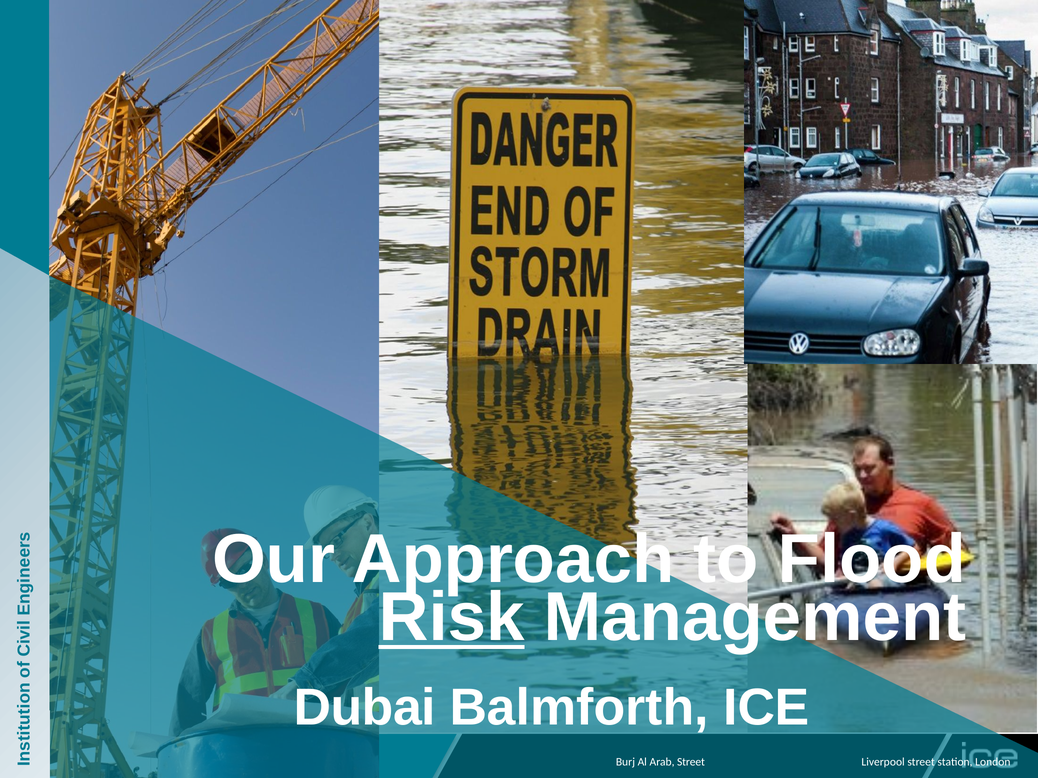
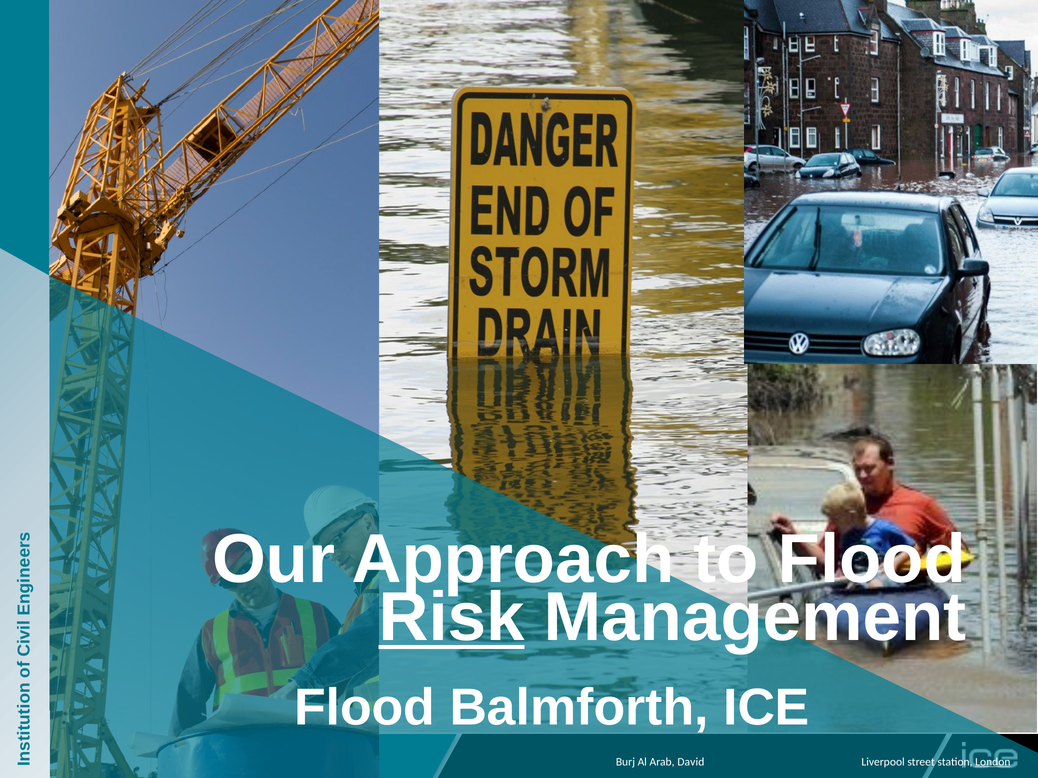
Dubai at (365, 708): Dubai -> Flood
Arab Street: Street -> David
London underline: none -> present
